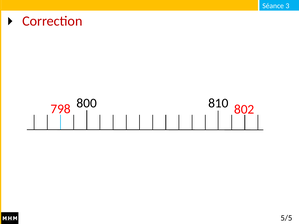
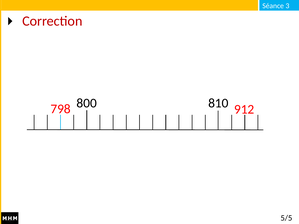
802: 802 -> 912
